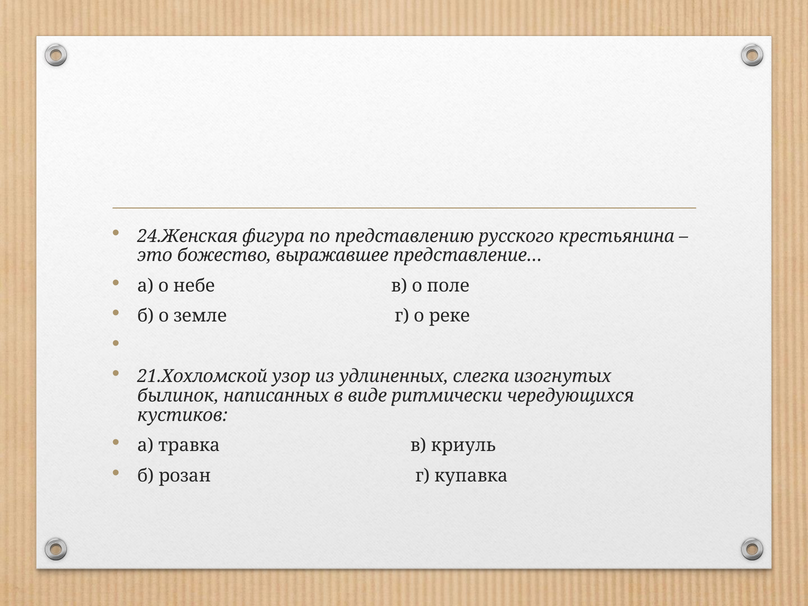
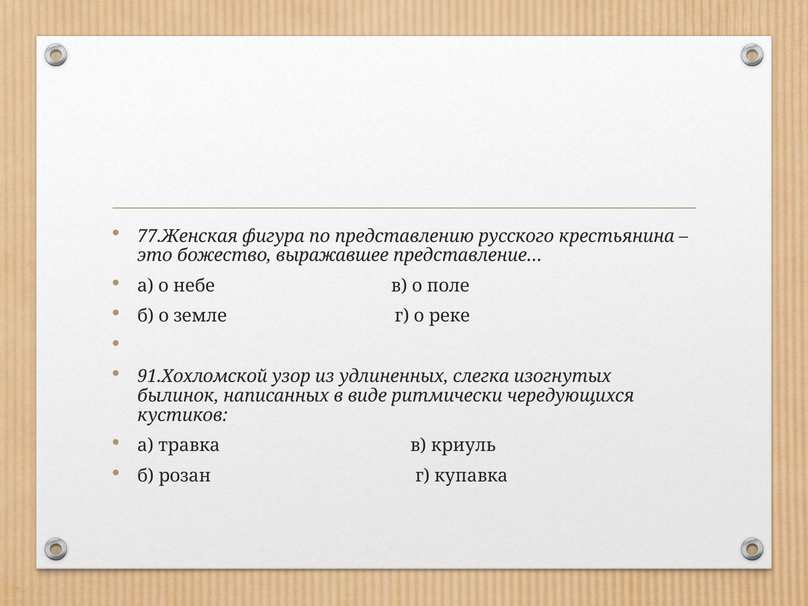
24.Женская: 24.Женская -> 77.Женская
21.Хохломской: 21.Хохломской -> 91.Хохломской
